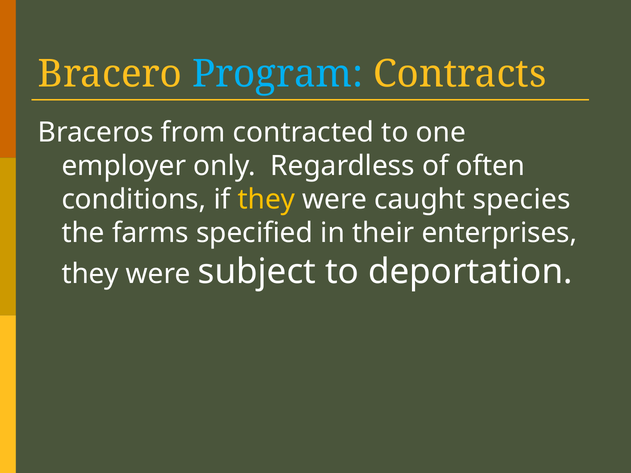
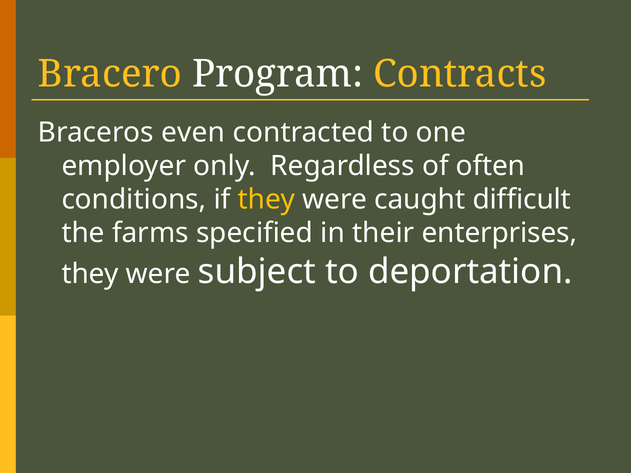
Program colour: light blue -> white
from: from -> even
species: species -> difficult
